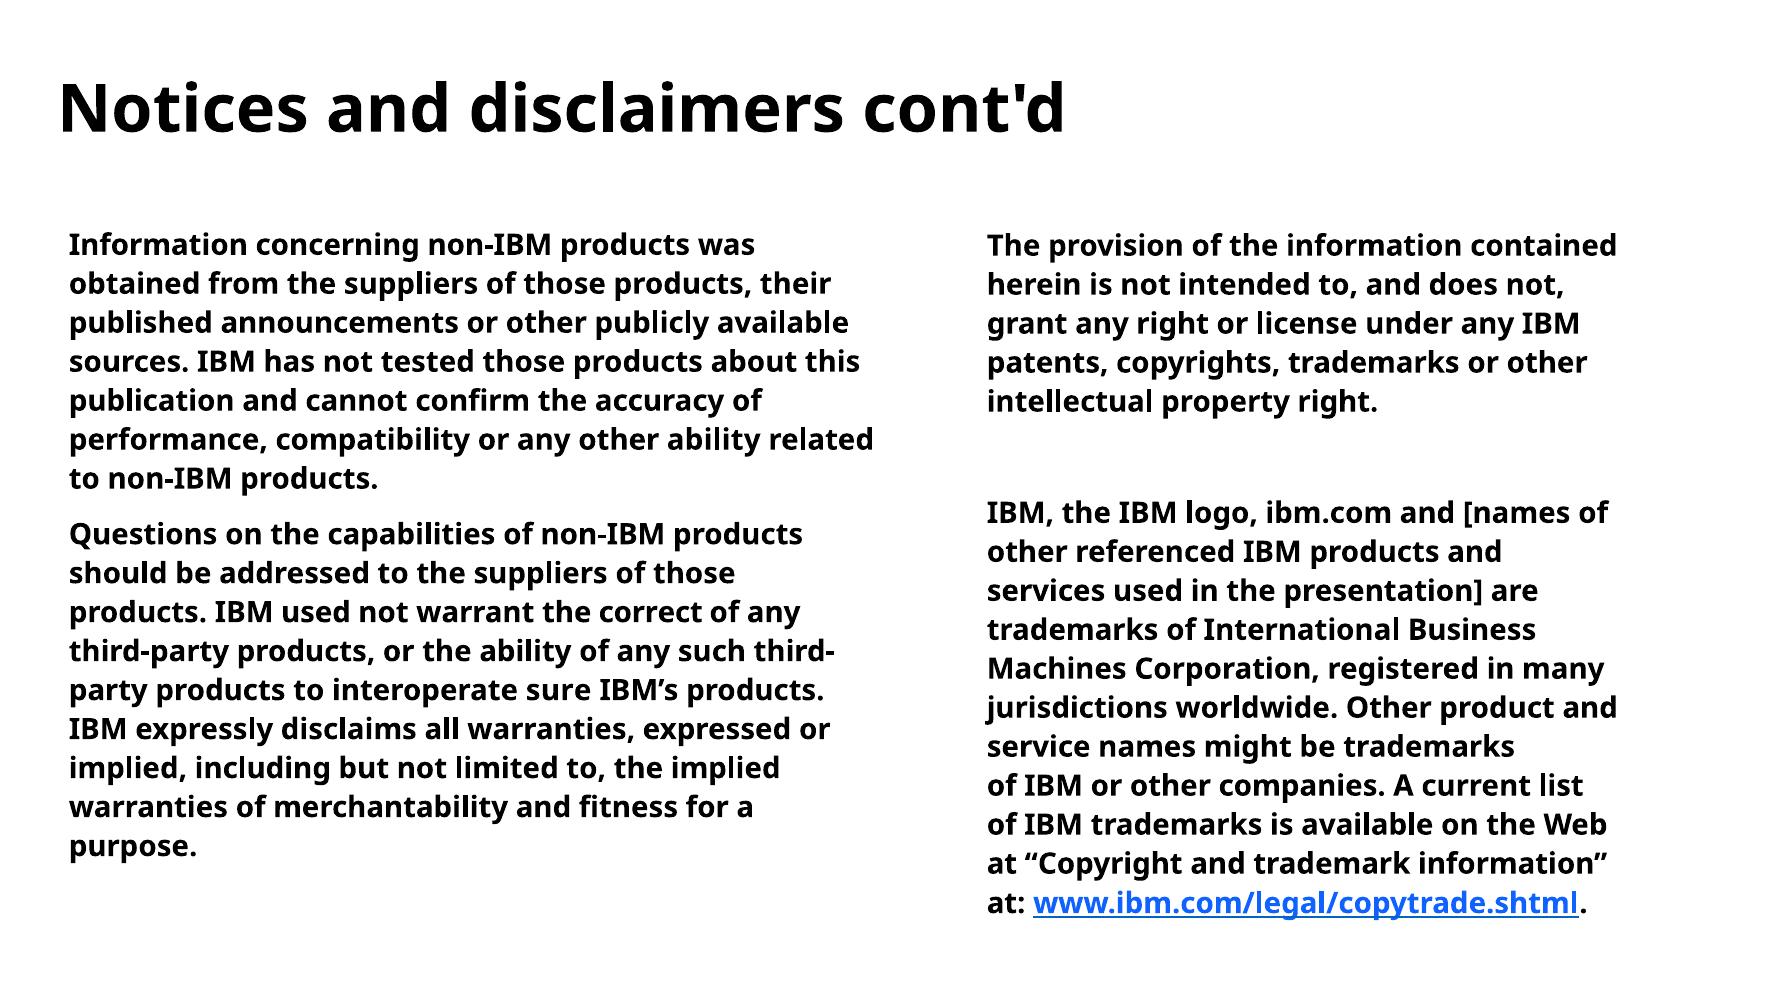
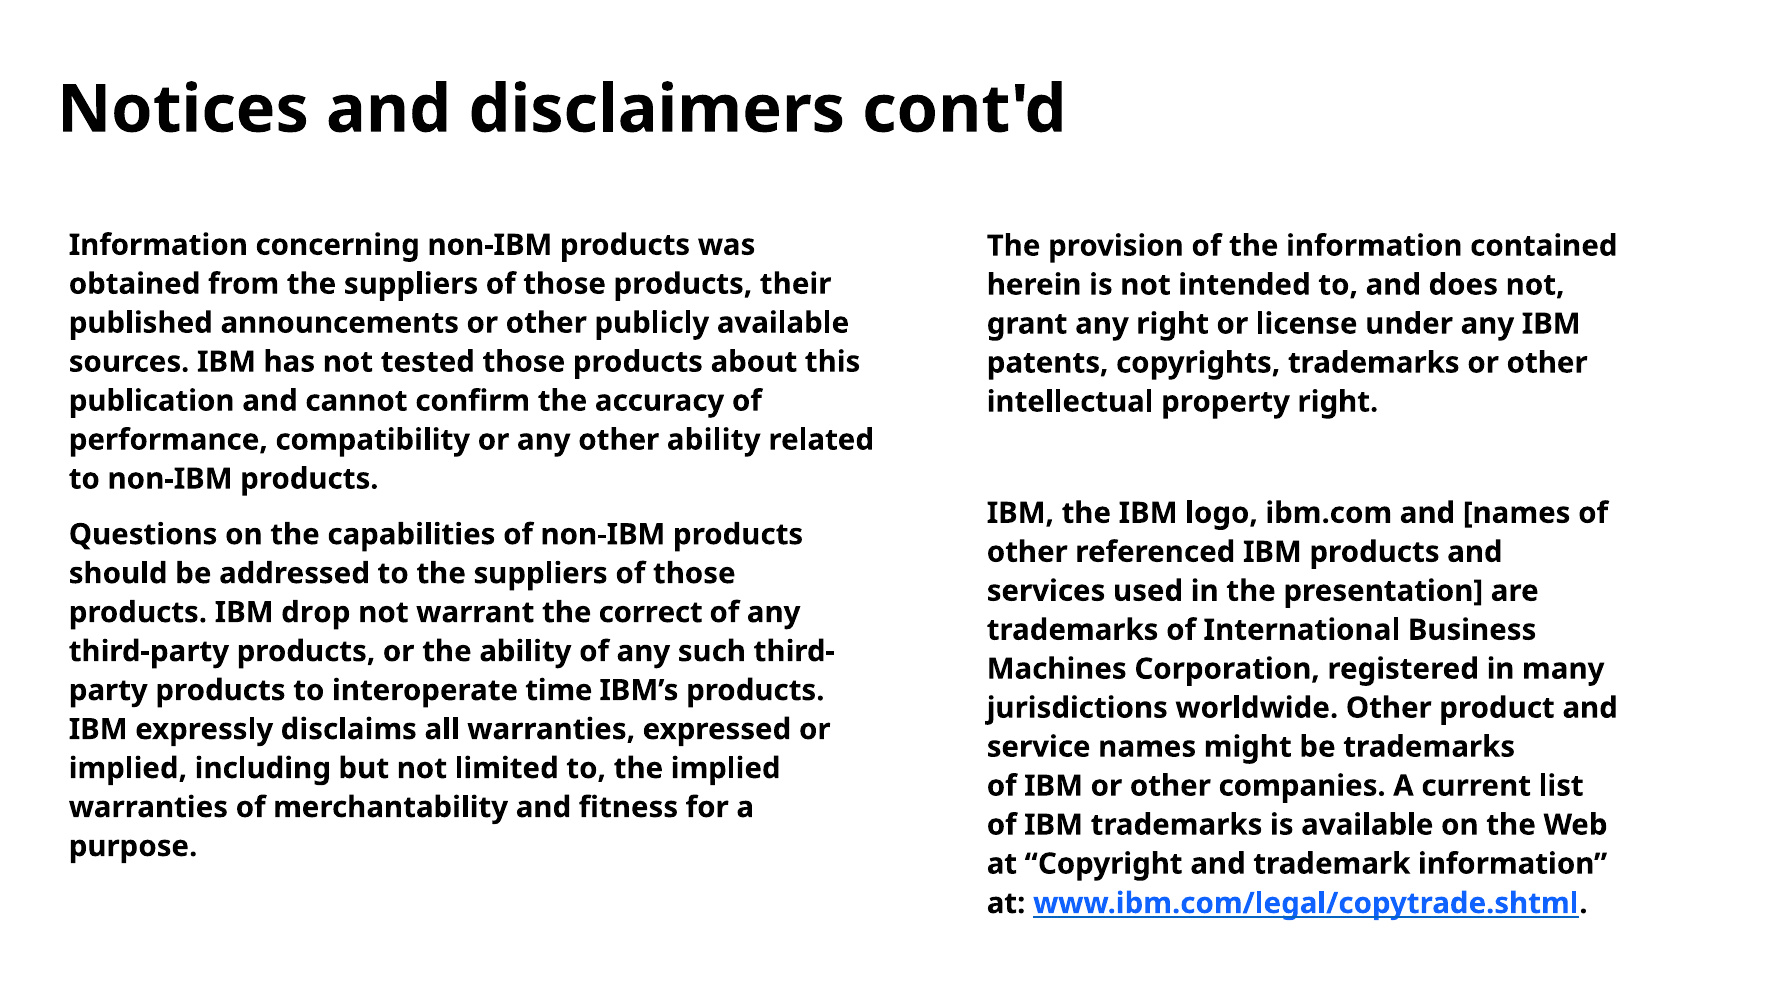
IBM used: used -> drop
sure: sure -> time
